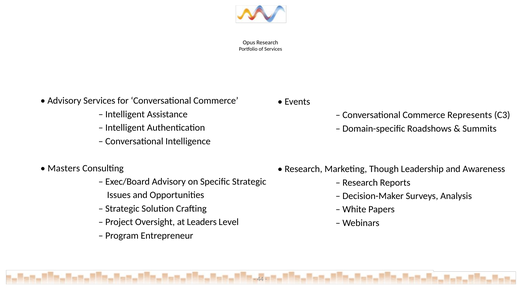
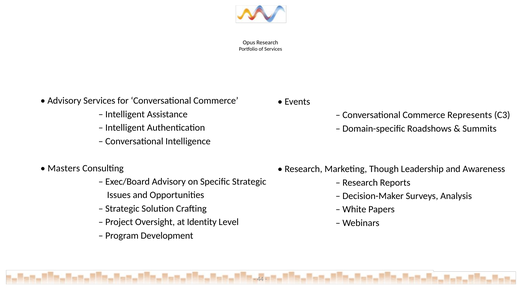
Leaders: Leaders -> Identity
Entrepreneur: Entrepreneur -> Development
